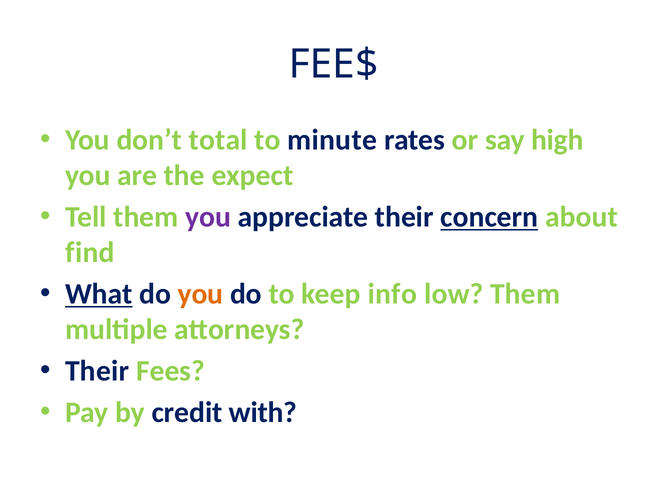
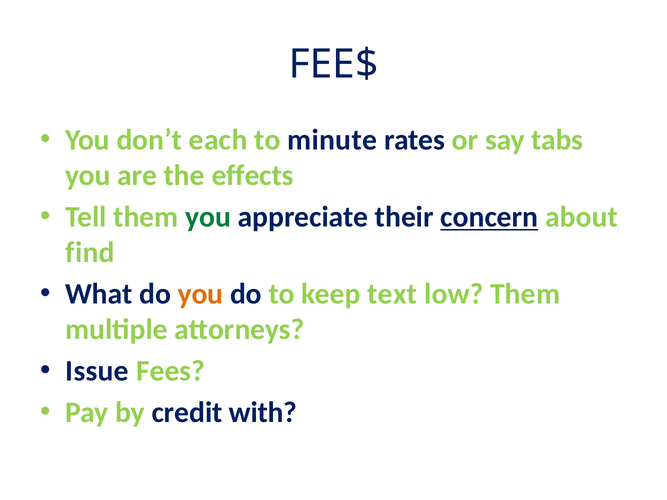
total: total -> each
high: high -> tabs
expect: expect -> effects
you at (208, 217) colour: purple -> green
What underline: present -> none
info: info -> text
Their at (97, 371): Their -> Issue
